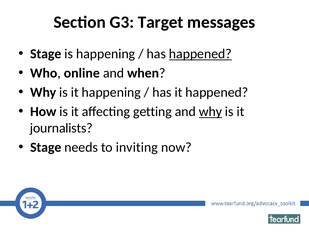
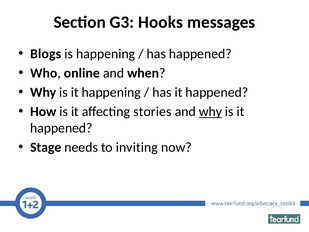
Target: Target -> Hooks
Stage at (46, 54): Stage -> Blogs
happened at (200, 54) underline: present -> none
getting: getting -> stories
journalists at (61, 128): journalists -> happened
